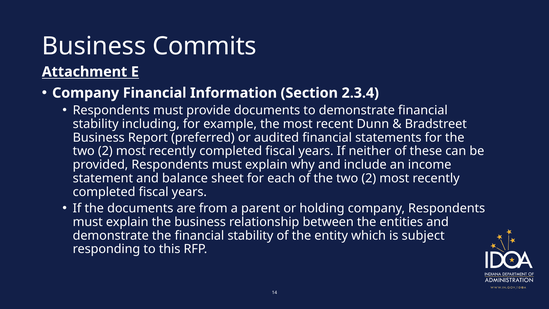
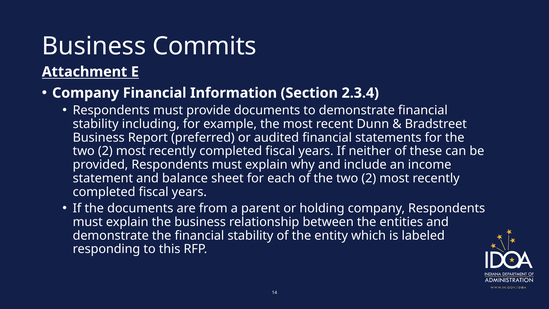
subject: subject -> labeled
